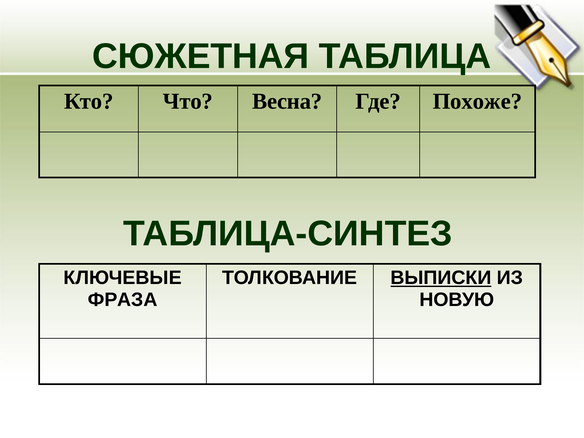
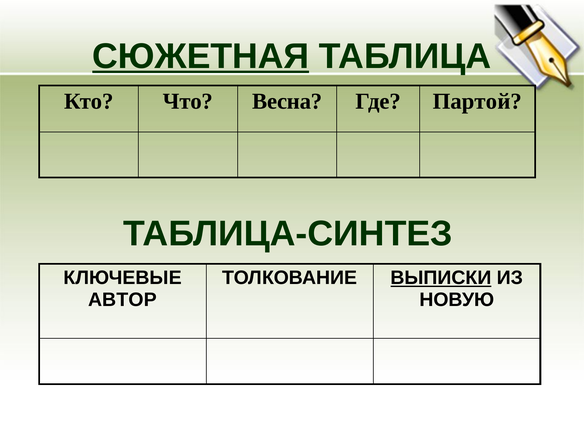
СЮЖЕТНАЯ underline: none -> present
Похоже: Похоже -> Партой
ФРАЗА: ФРАЗА -> АВТОР
